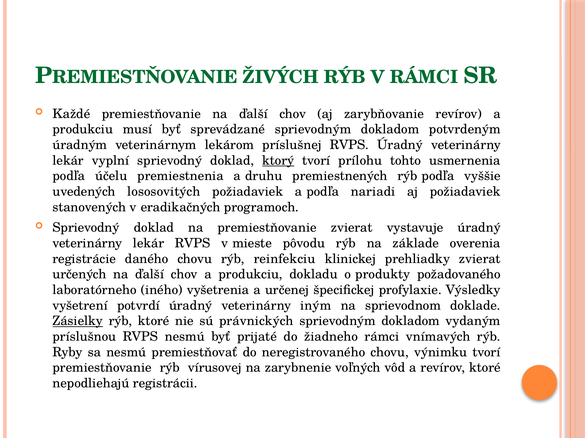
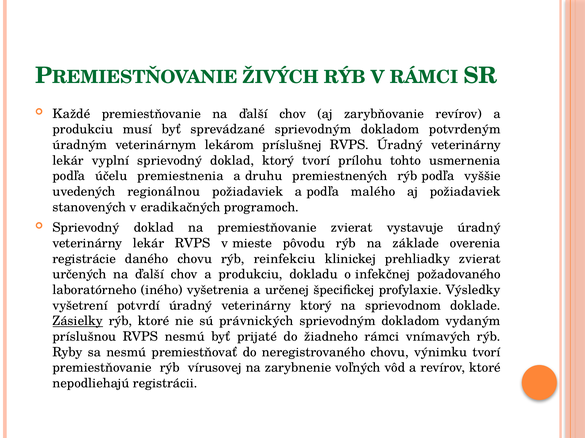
ktorý at (278, 161) underline: present -> none
lososovitých: lososovitých -> regionálnou
nariadi: nariadi -> malého
produkty: produkty -> infekčnej
veterinárny iným: iným -> ktorý
